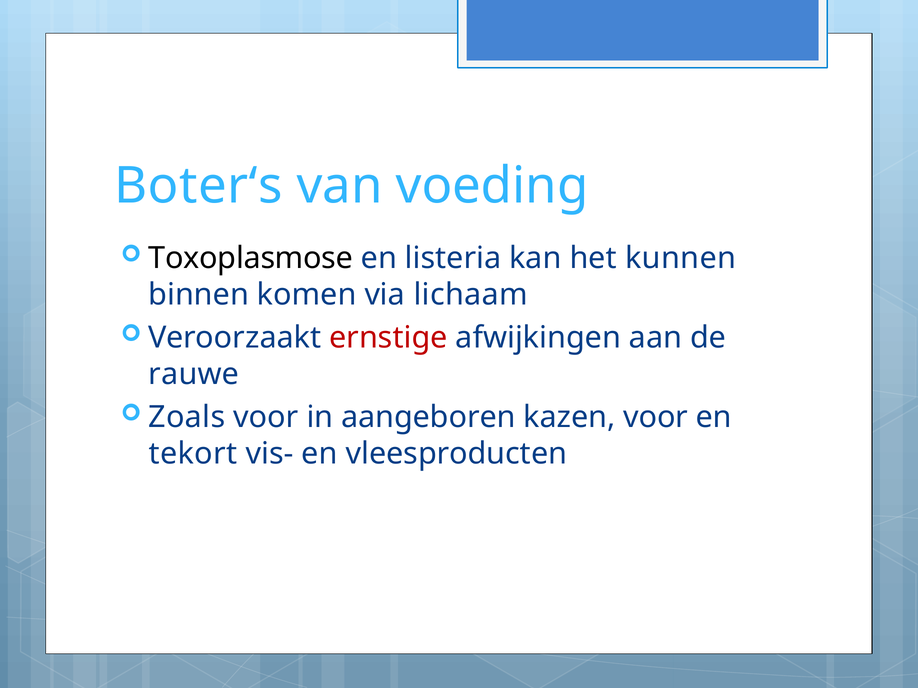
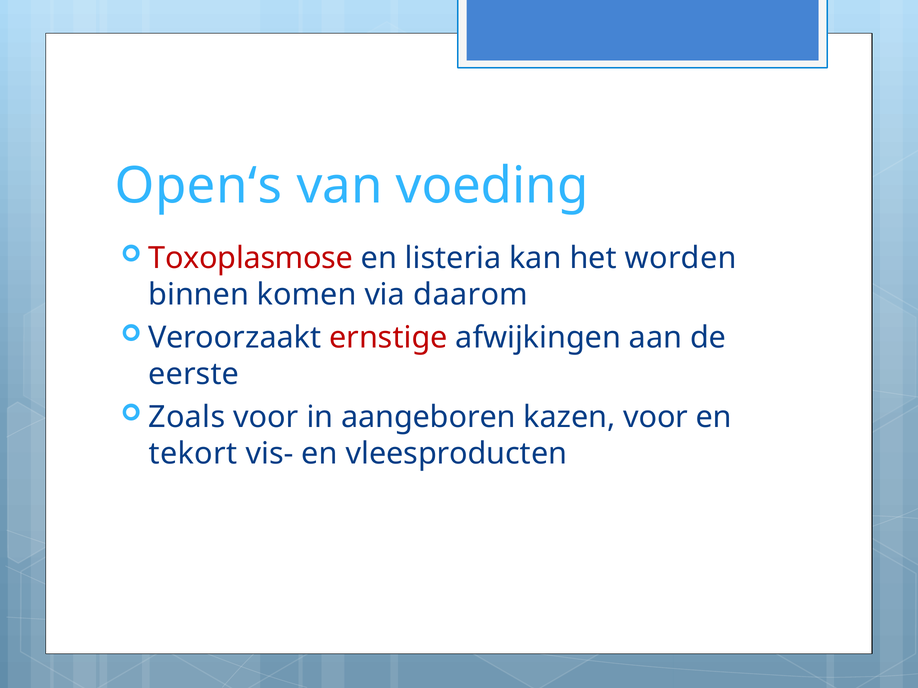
Boter‘s: Boter‘s -> Open‘s
Toxoplasmose colour: black -> red
kunnen: kunnen -> worden
lichaam: lichaam -> daarom
rauwe: rauwe -> eerste
